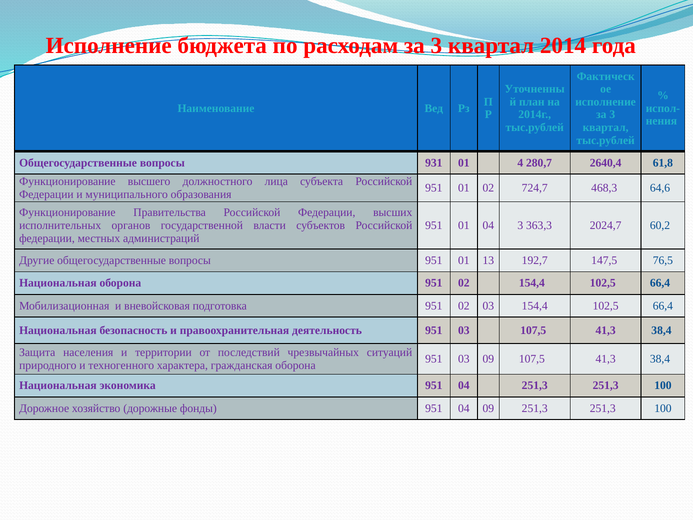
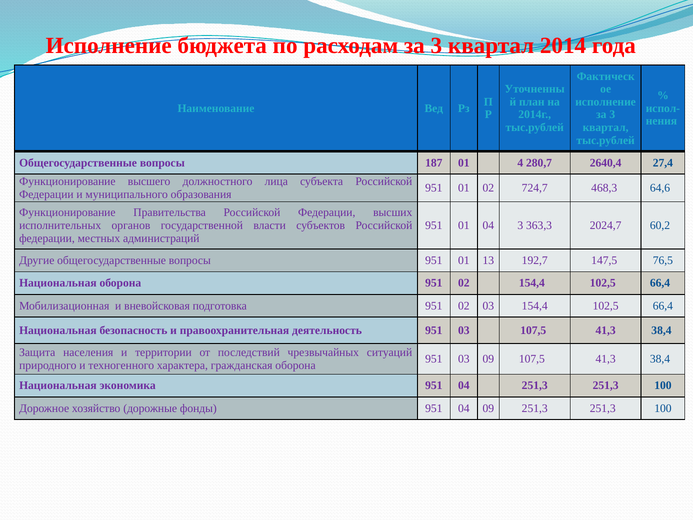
931: 931 -> 187
61,8: 61,8 -> 27,4
